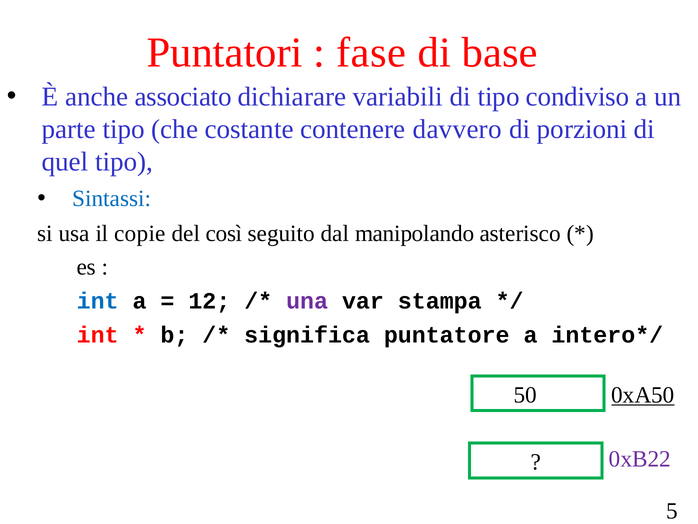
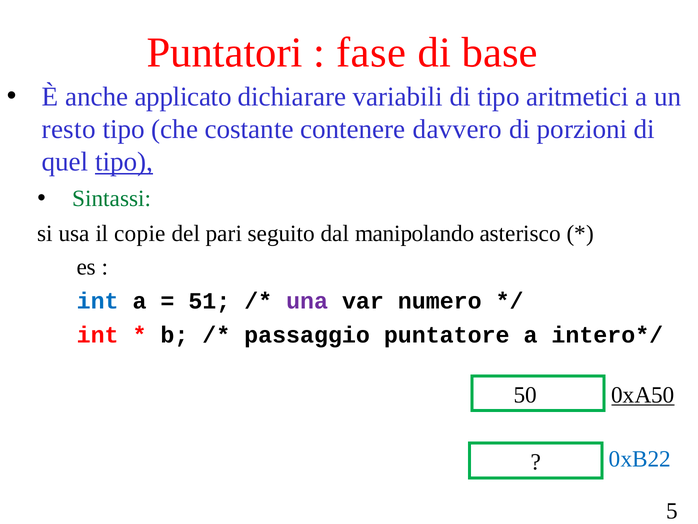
associato: associato -> applicato
condiviso: condiviso -> aritmetici
parte: parte -> resto
tipo at (124, 162) underline: none -> present
Sintassi colour: blue -> green
così: così -> pari
12: 12 -> 51
stampa: stampa -> numero
significa: significa -> passaggio
0xB22 colour: purple -> blue
